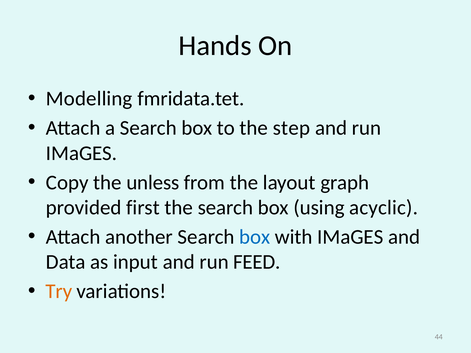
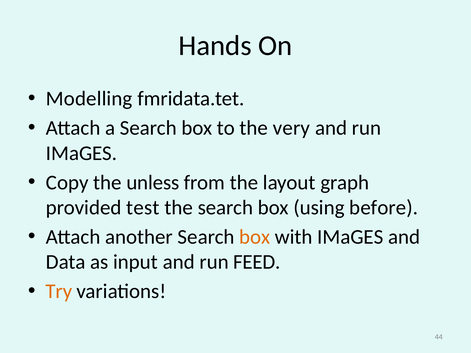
step: step -> very
first: first -> test
acyclic: acyclic -> before
box at (255, 237) colour: blue -> orange
